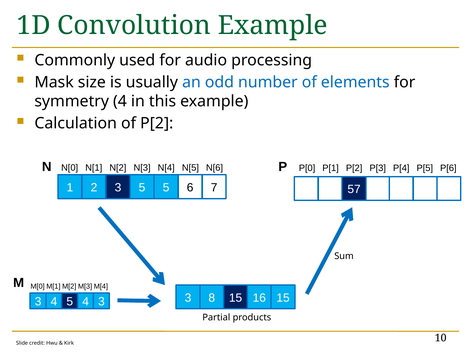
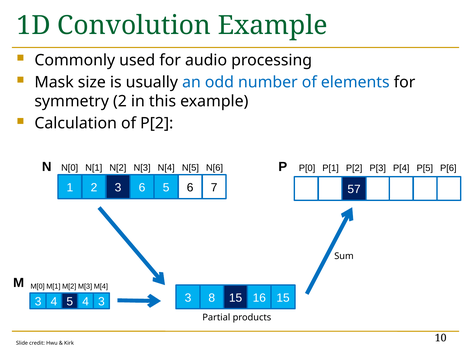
symmetry 4: 4 -> 2
3 5: 5 -> 6
